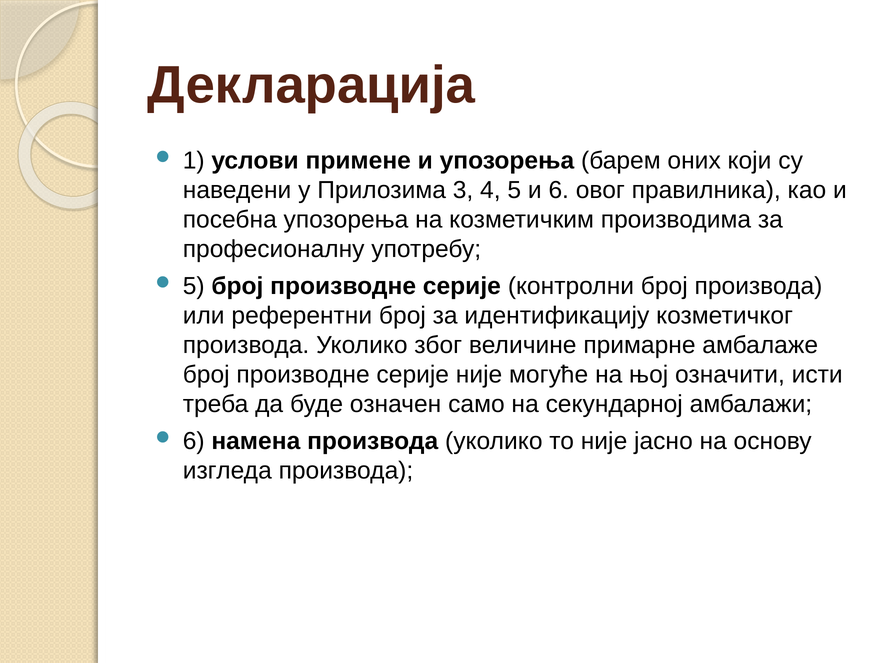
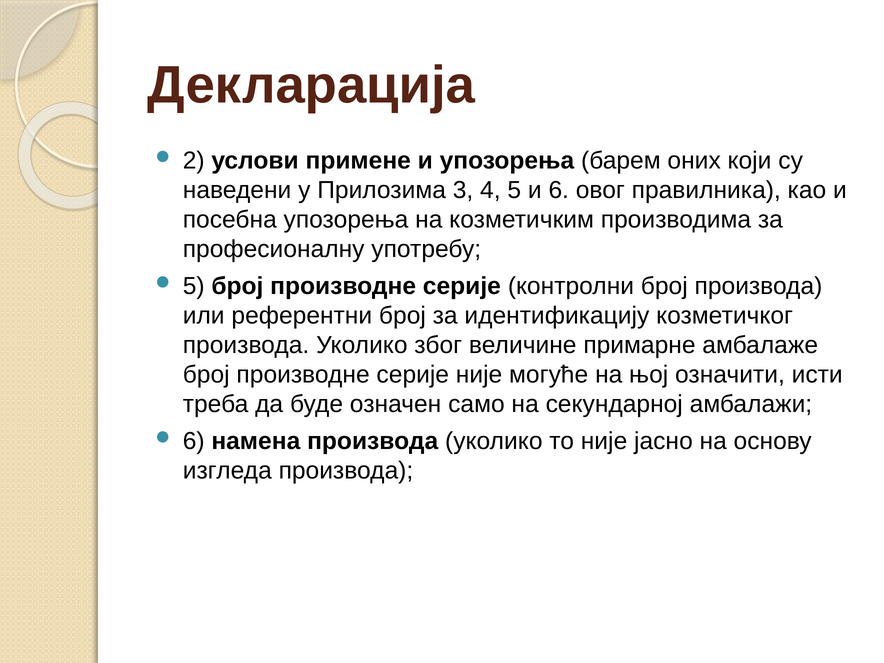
1: 1 -> 2
